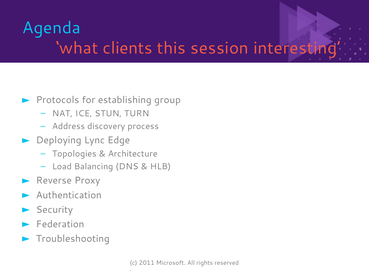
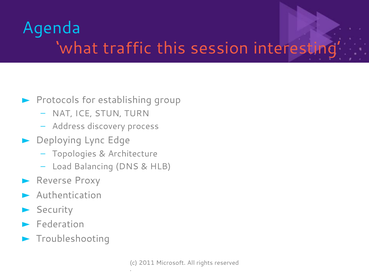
clients: clients -> traffic
